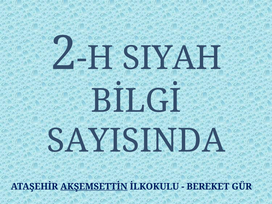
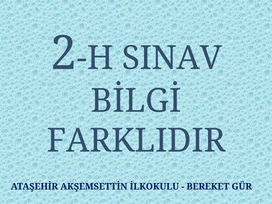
SIYAH: SIYAH -> SINAV
SAYISINDA: SAYISINDA -> FARKLIDIR
AKŞEMSETTİN underline: present -> none
